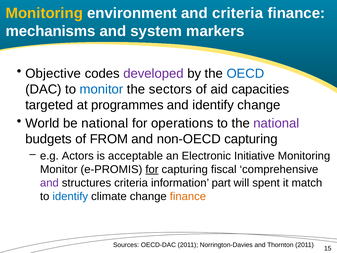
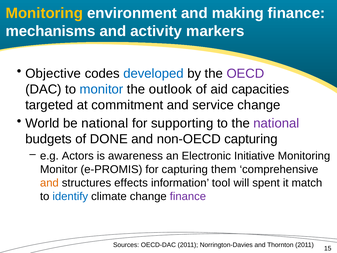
and criteria: criteria -> making
system: system -> activity
developed colour: purple -> blue
OECD colour: blue -> purple
sectors: sectors -> outlook
programmes: programmes -> commitment
and identify: identify -> service
operations: operations -> supporting
FROM: FROM -> DONE
acceptable: acceptable -> awareness
for at (152, 169) underline: present -> none
fiscal: fiscal -> them
and at (49, 183) colour: purple -> orange
structures criteria: criteria -> effects
part: part -> tool
finance at (188, 196) colour: orange -> purple
